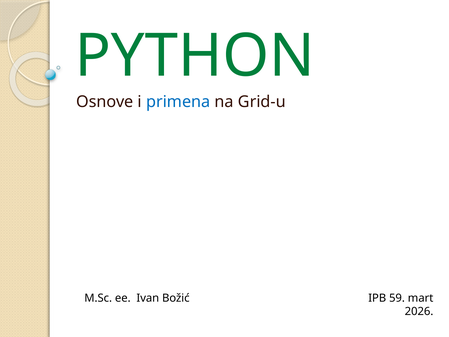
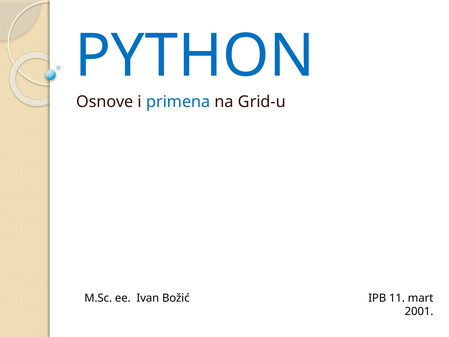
PYTHON colour: green -> blue
59: 59 -> 11
2026: 2026 -> 2001
